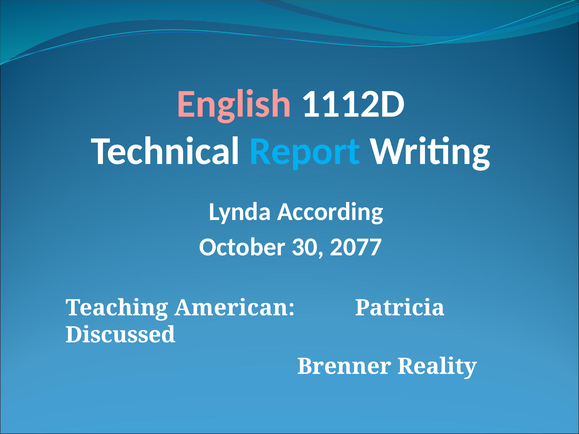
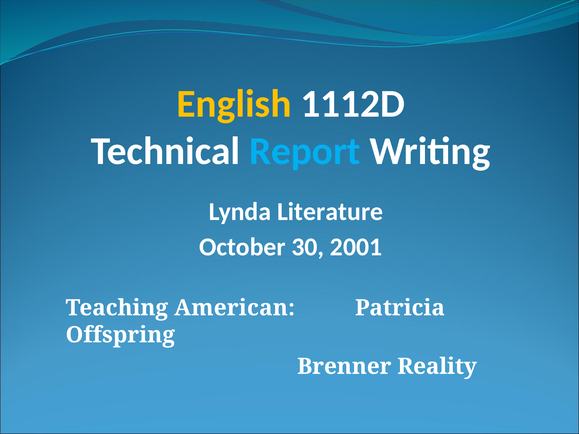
English colour: pink -> yellow
According: According -> Literature
2077: 2077 -> 2001
Discussed: Discussed -> Offspring
